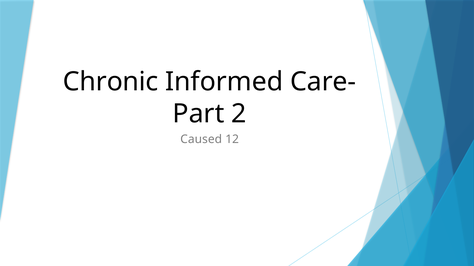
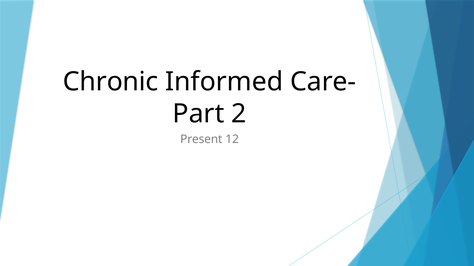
Caused: Caused -> Present
